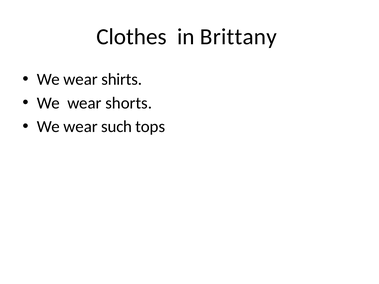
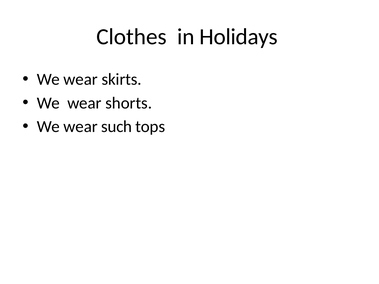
Brittany: Brittany -> Holidays
shirts: shirts -> skirts
